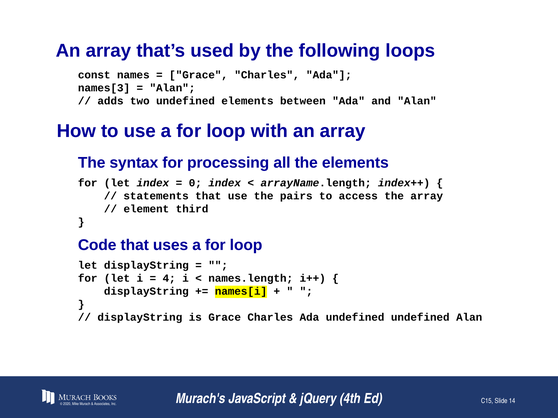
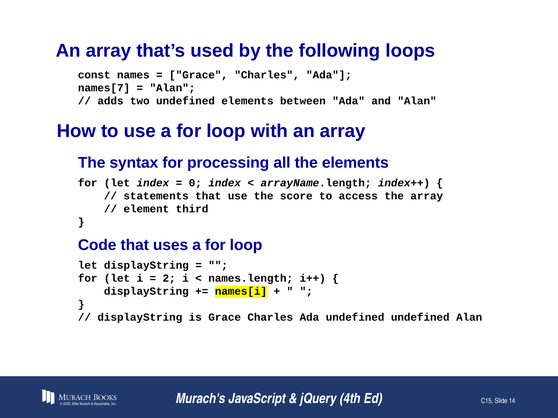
names[3: names[3 -> names[7
pairs: pairs -> score
4: 4 -> 2
